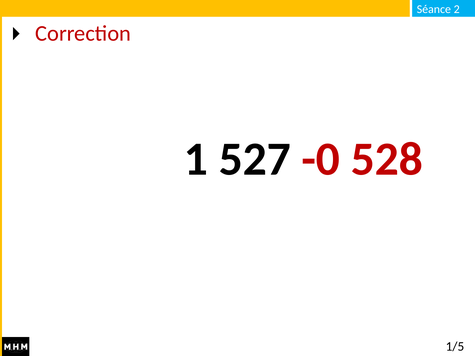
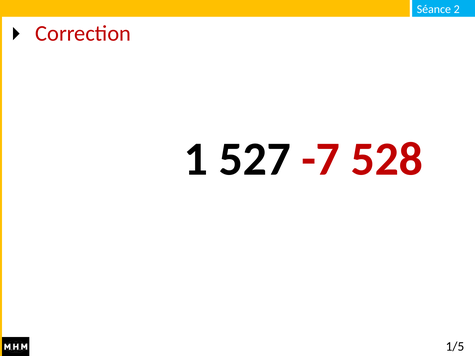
-0: -0 -> -7
